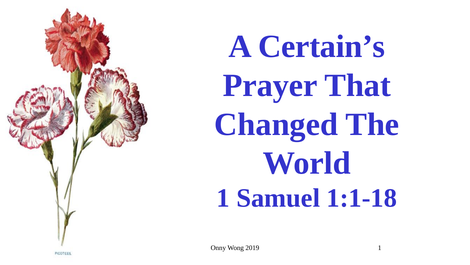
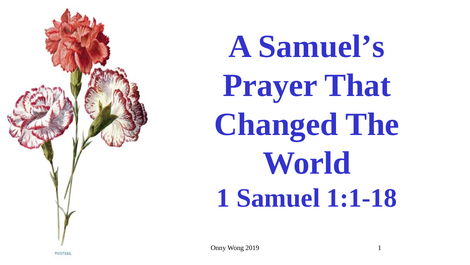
Certain’s: Certain’s -> Samuel’s
